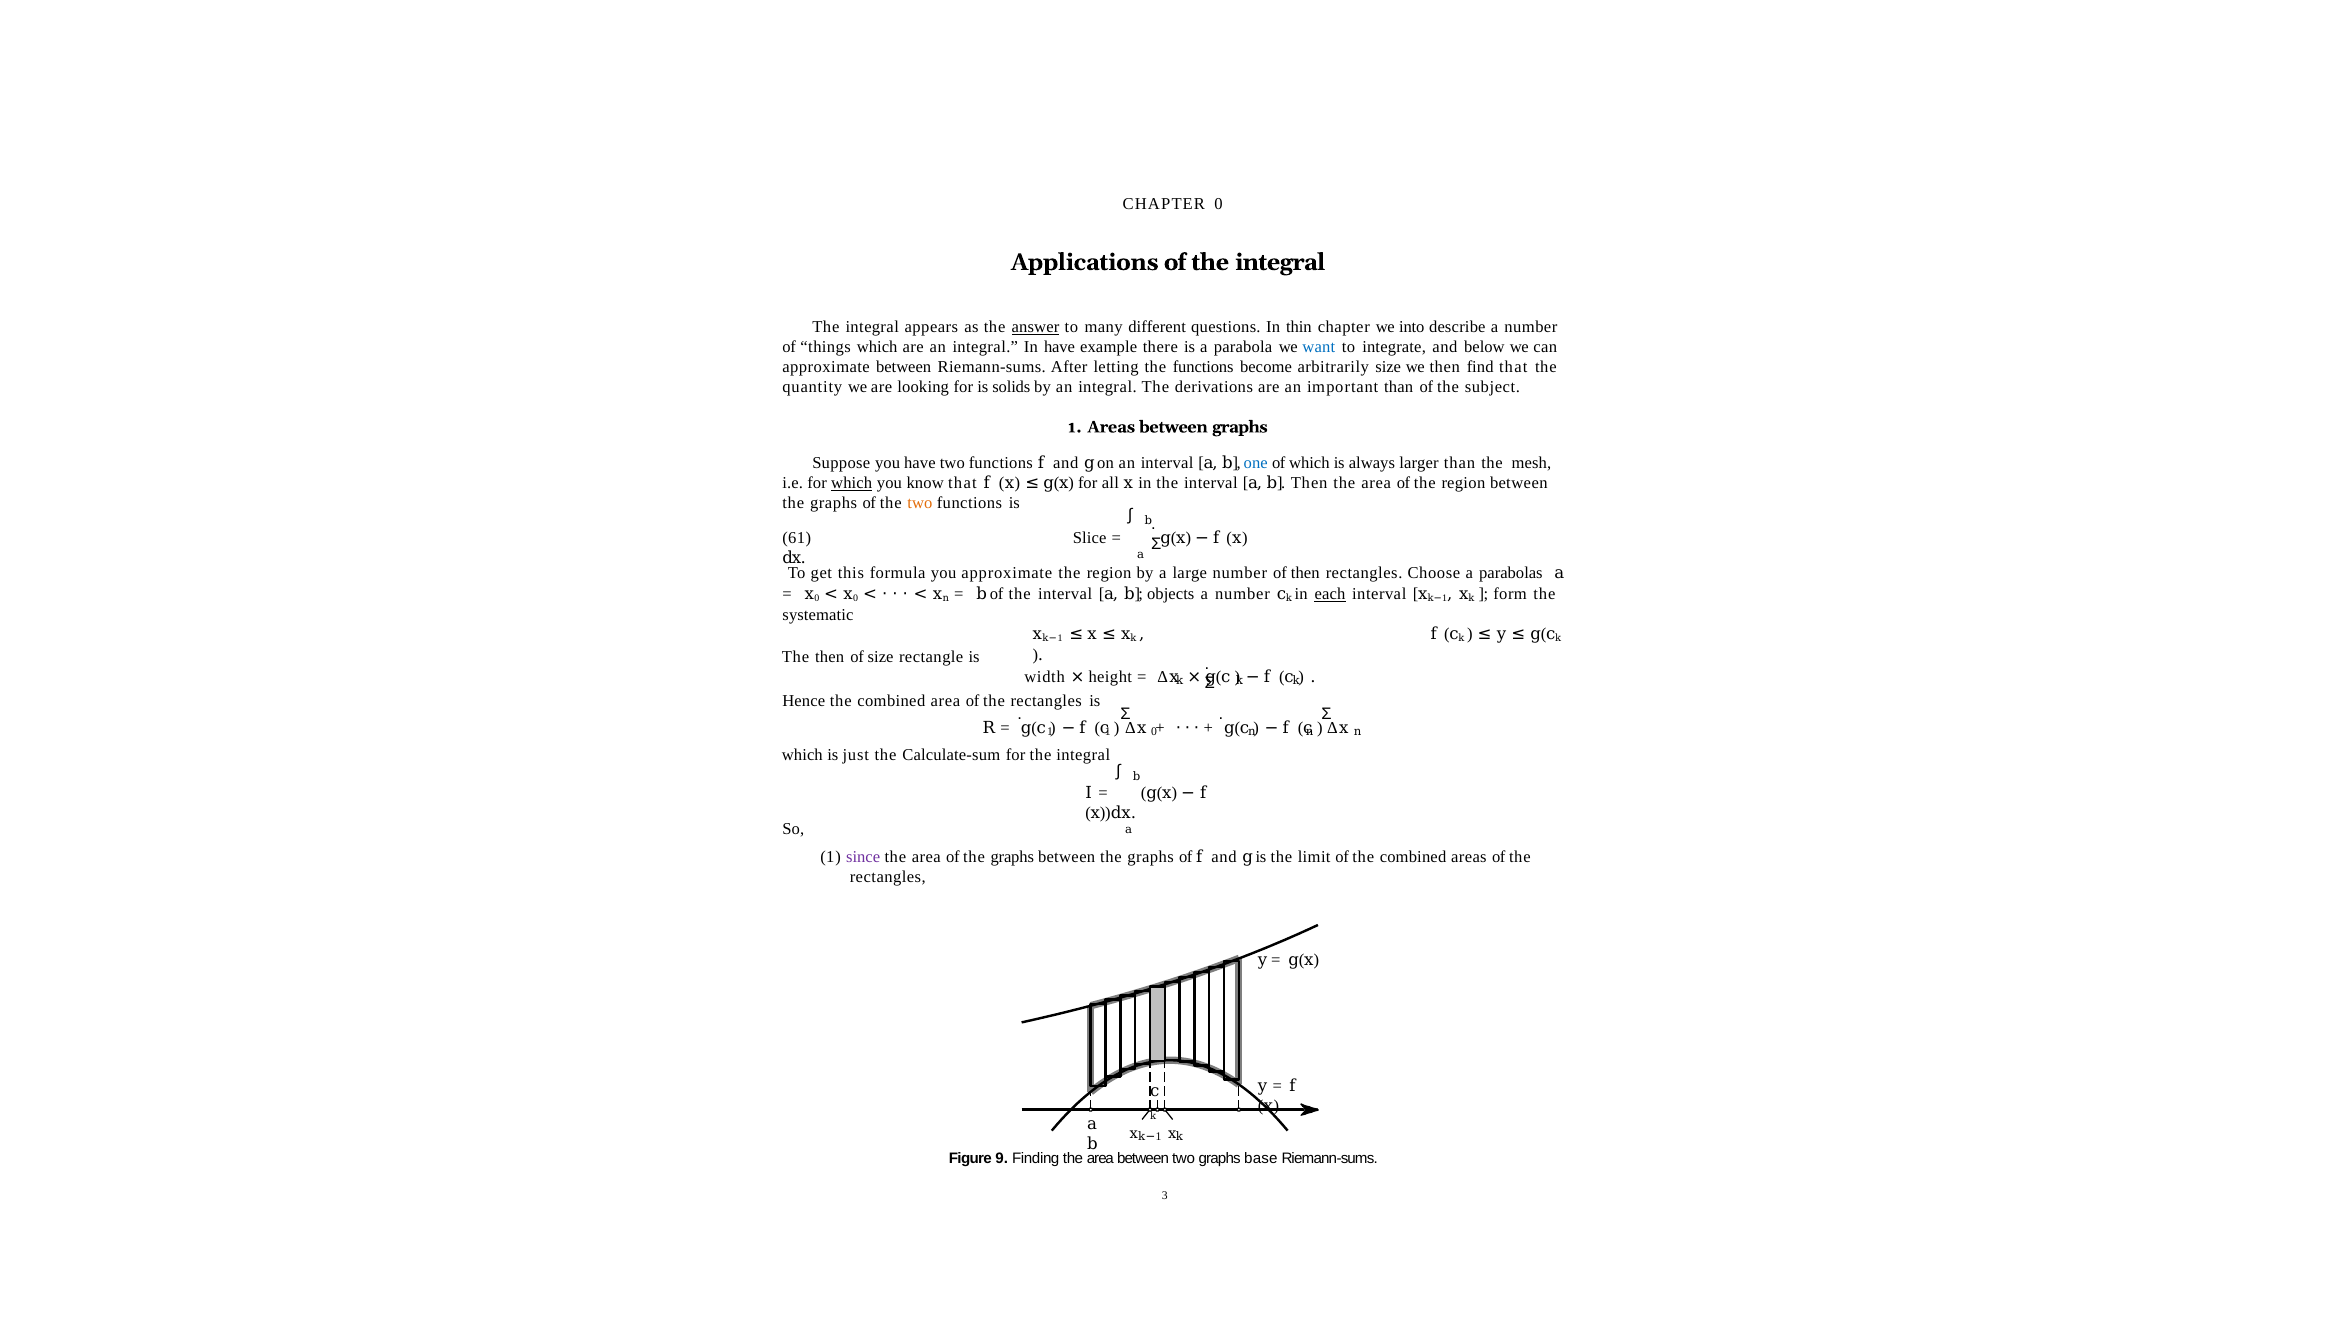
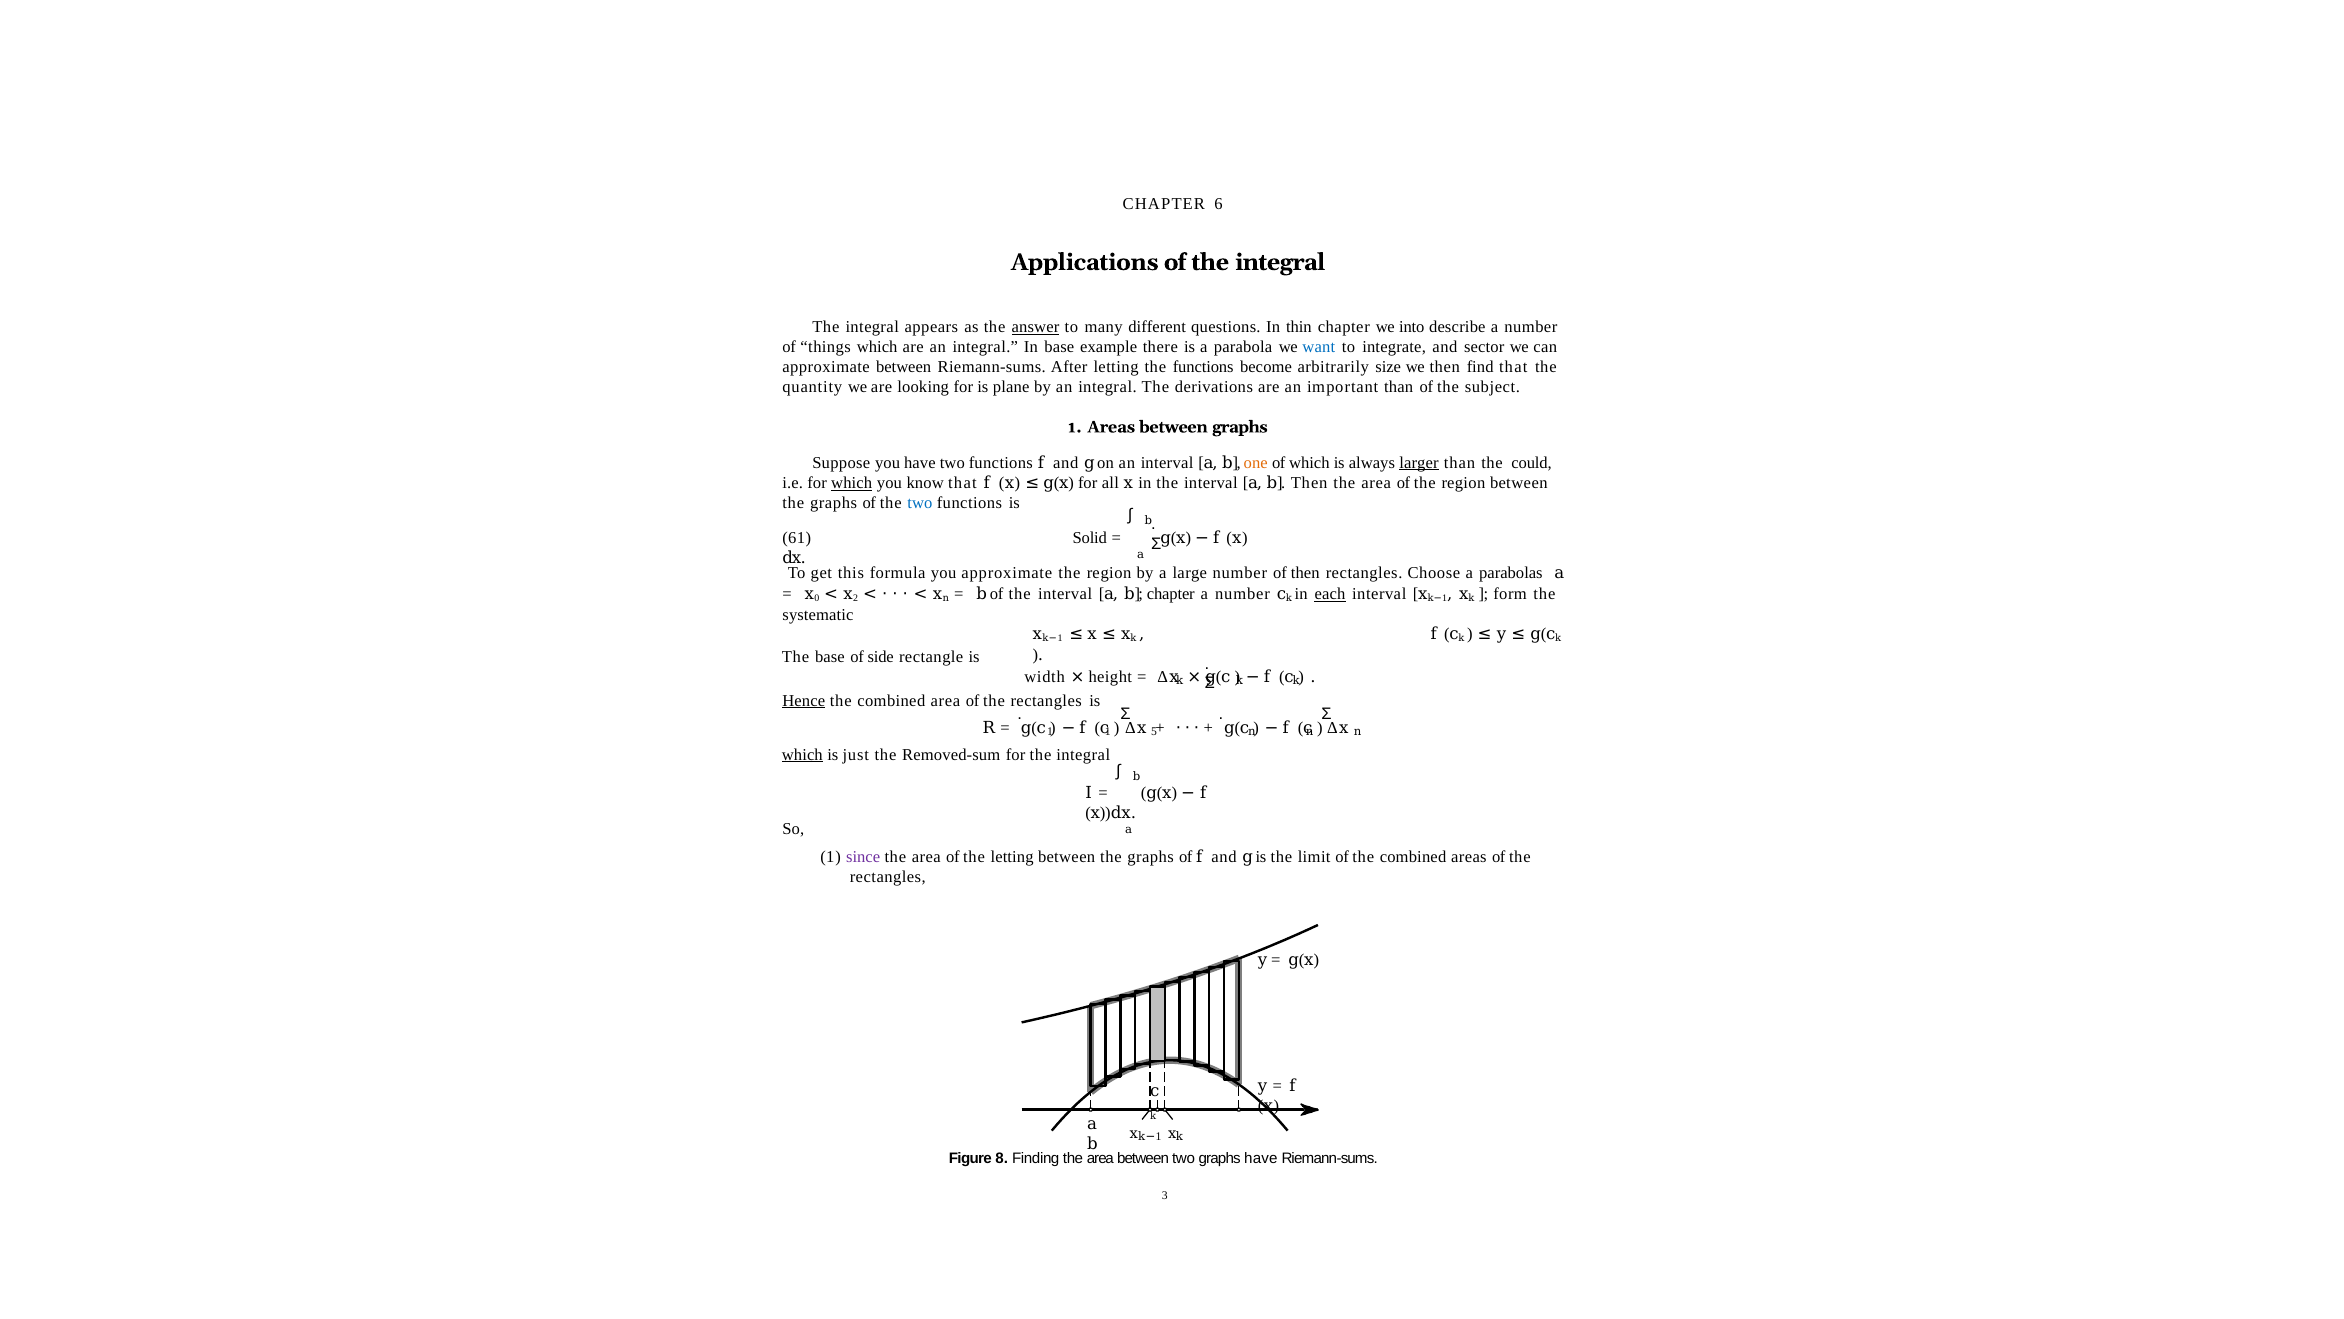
CHAPTER 0: 0 -> 6
In have: have -> base
below: below -> sector
solids: solids -> plane
one colour: blue -> orange
larger underline: none -> present
mesh: mesh -> could
two at (920, 503) colour: orange -> blue
Slice: Slice -> Solid
0 at (856, 598): 0 -> 2
b objects: objects -> chapter
The then: then -> base
of size: size -> side
Hence underline: none -> present
0 at (1154, 732): 0 -> 5
which at (802, 754) underline: none -> present
Calculate-sum: Calculate-sum -> Removed-sum
of the graphs: graphs -> letting
9: 9 -> 8
graphs base: base -> have
